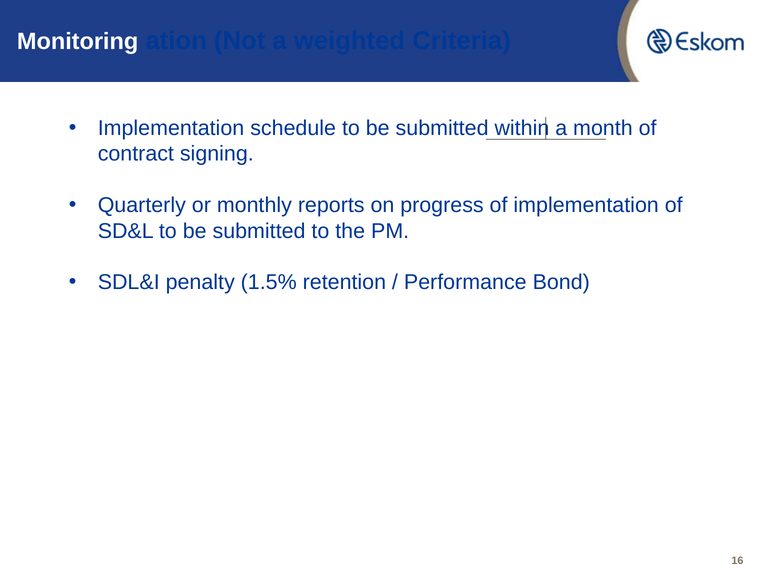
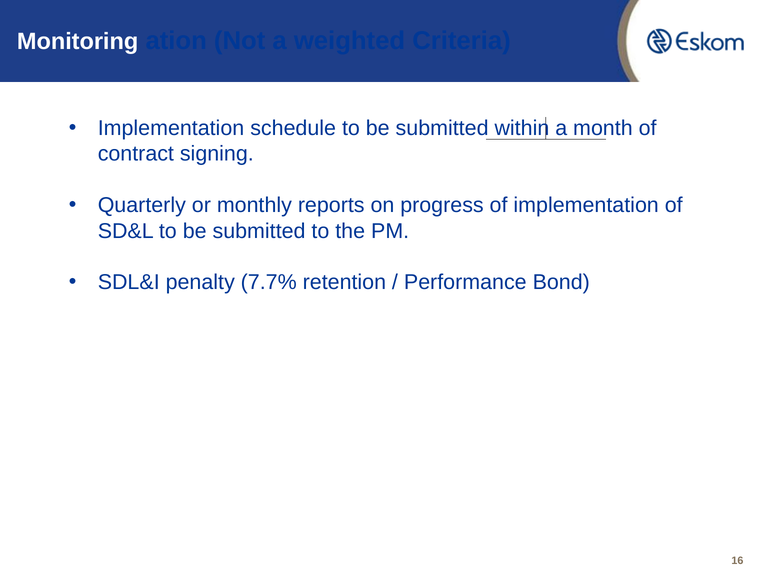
1.5%: 1.5% -> 7.7%
